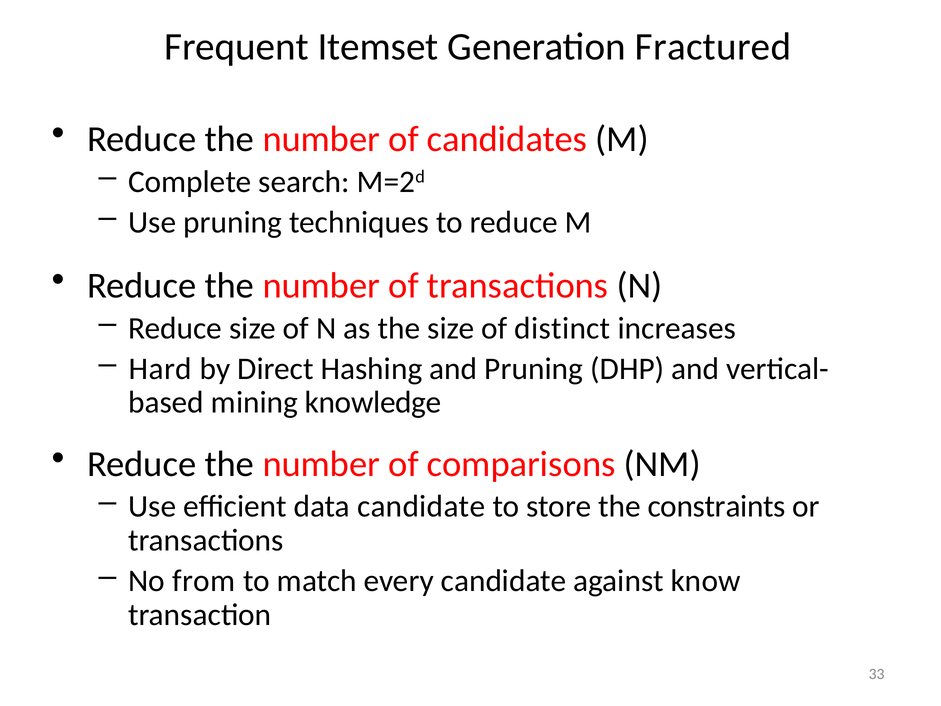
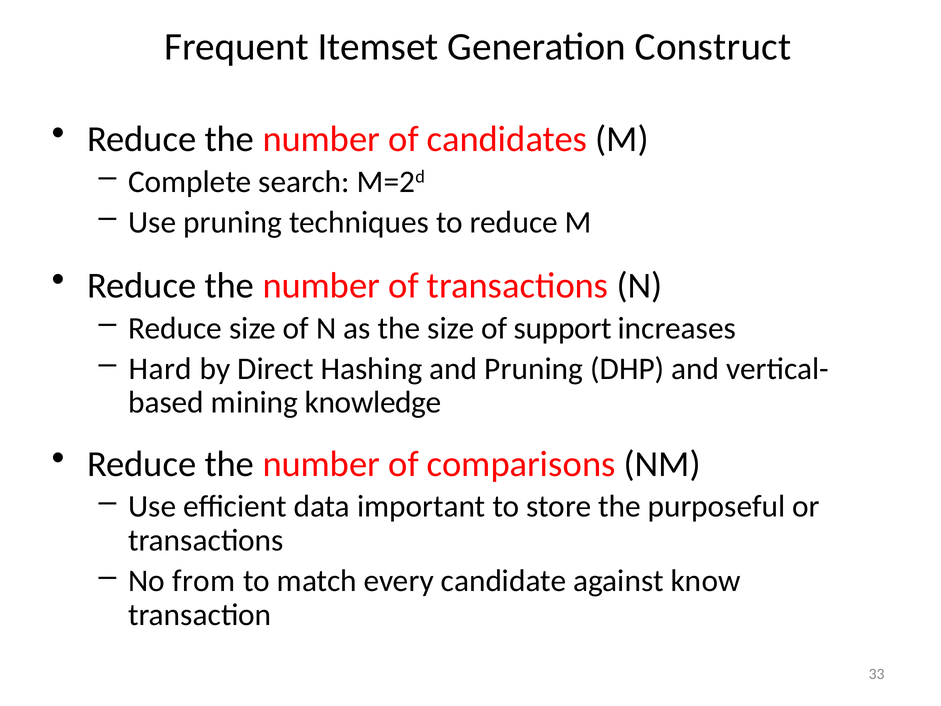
Fractured: Fractured -> Construct
distinct: distinct -> support
data candidate: candidate -> important
constraints: constraints -> purposeful
